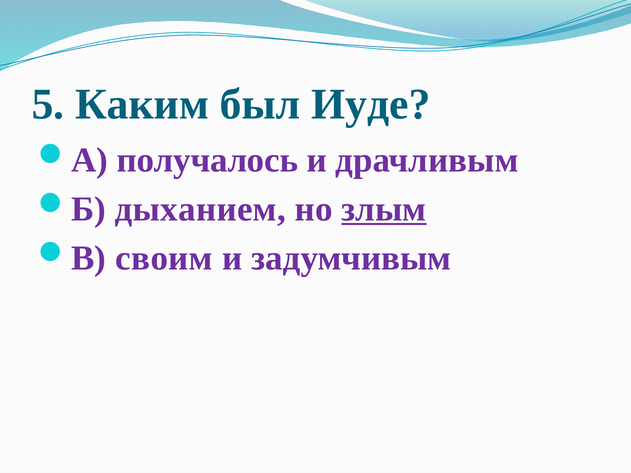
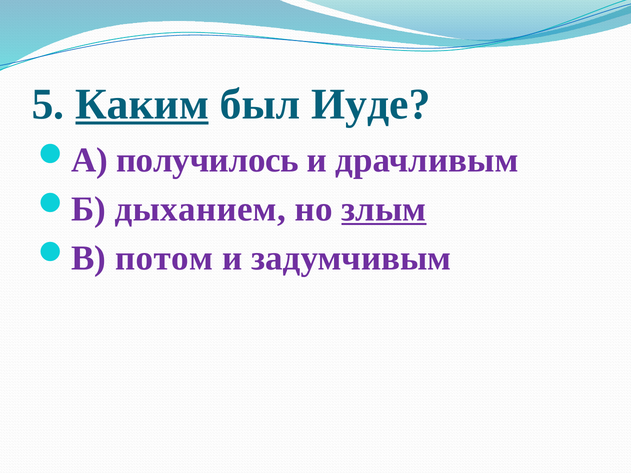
Каким underline: none -> present
получалось: получалось -> получилось
своим: своим -> потом
